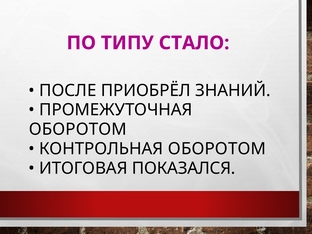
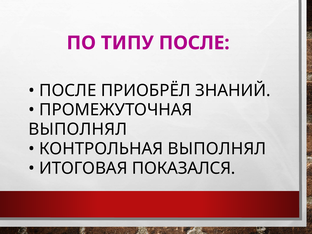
ТИПУ СТАЛО: СТАЛО -> ПОСЛЕ
ОБОРОТОМ at (78, 129): ОБОРОТОМ -> ВЫПОЛНЯЛ
КОНТРОЛЬНАЯ ОБОРОТОМ: ОБОРОТОМ -> ВЫПОЛНЯЛ
